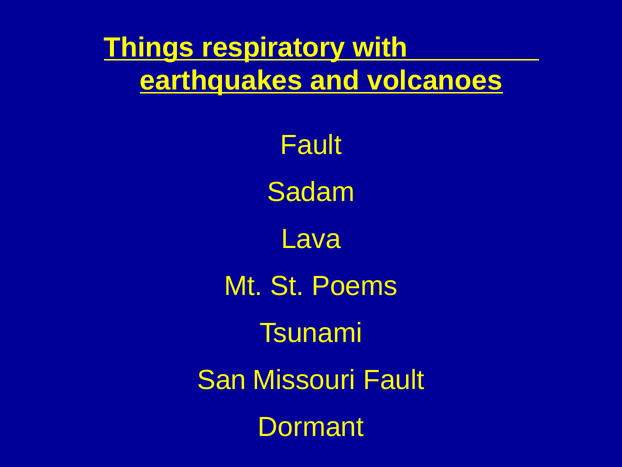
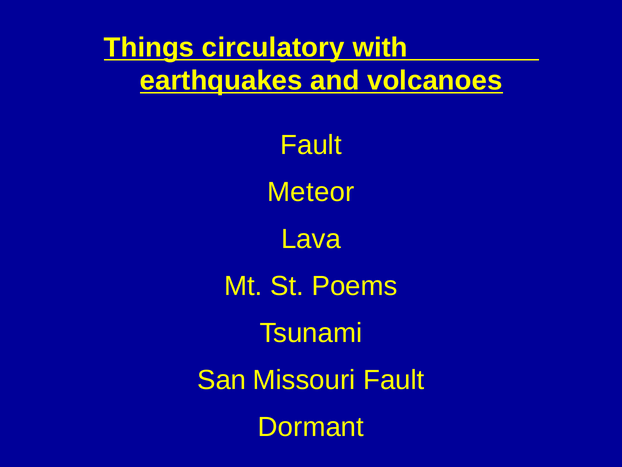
respiratory: respiratory -> circulatory
Sadam: Sadam -> Meteor
